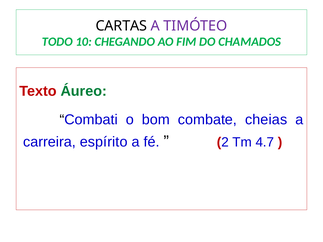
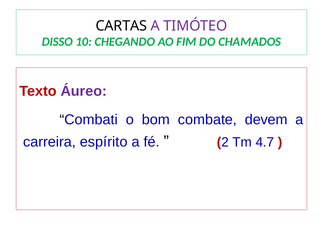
TODO: TODO -> DISSO
Áureo colour: green -> purple
cheias: cheias -> devem
